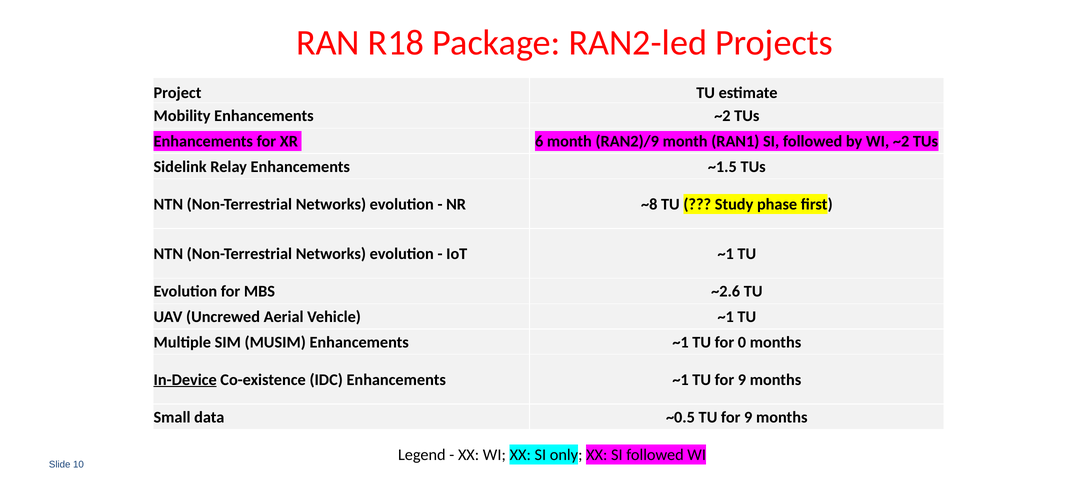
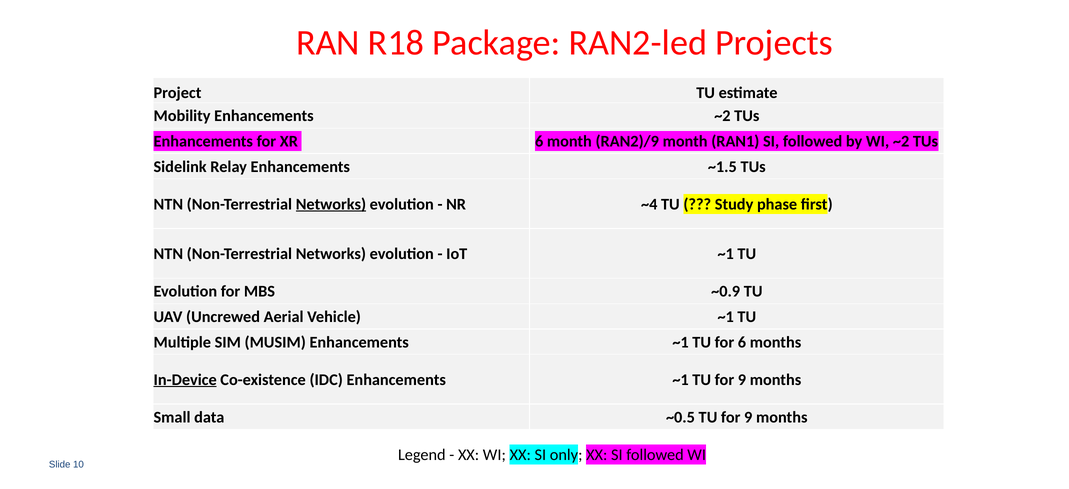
Networks at (331, 204) underline: none -> present
~8: ~8 -> ~4
~2.6: ~2.6 -> ~0.9
for 0: 0 -> 6
